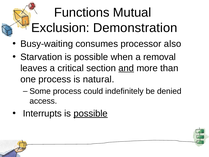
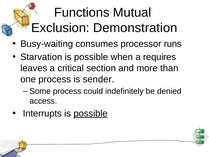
also: also -> runs
removal: removal -> requires
and underline: present -> none
natural: natural -> sender
